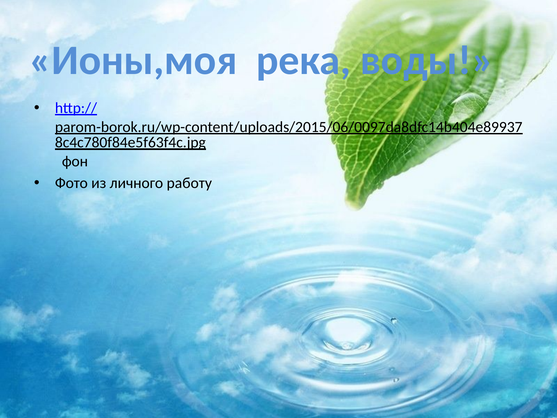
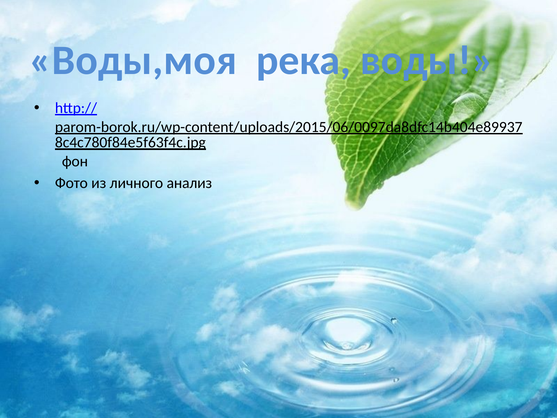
Ионы,моя: Ионы,моя -> Воды,моя
работу: работу -> анализ
